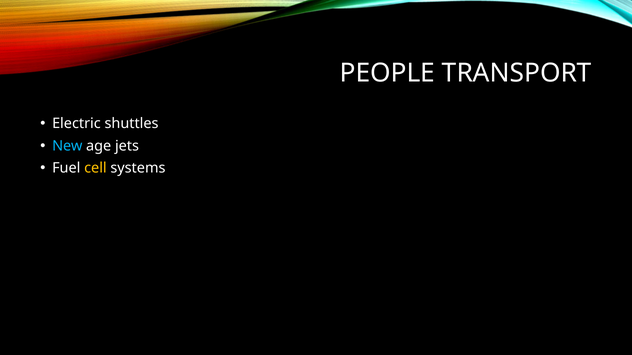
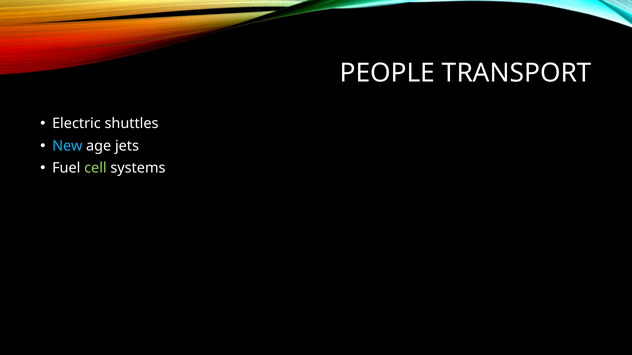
cell colour: yellow -> light green
